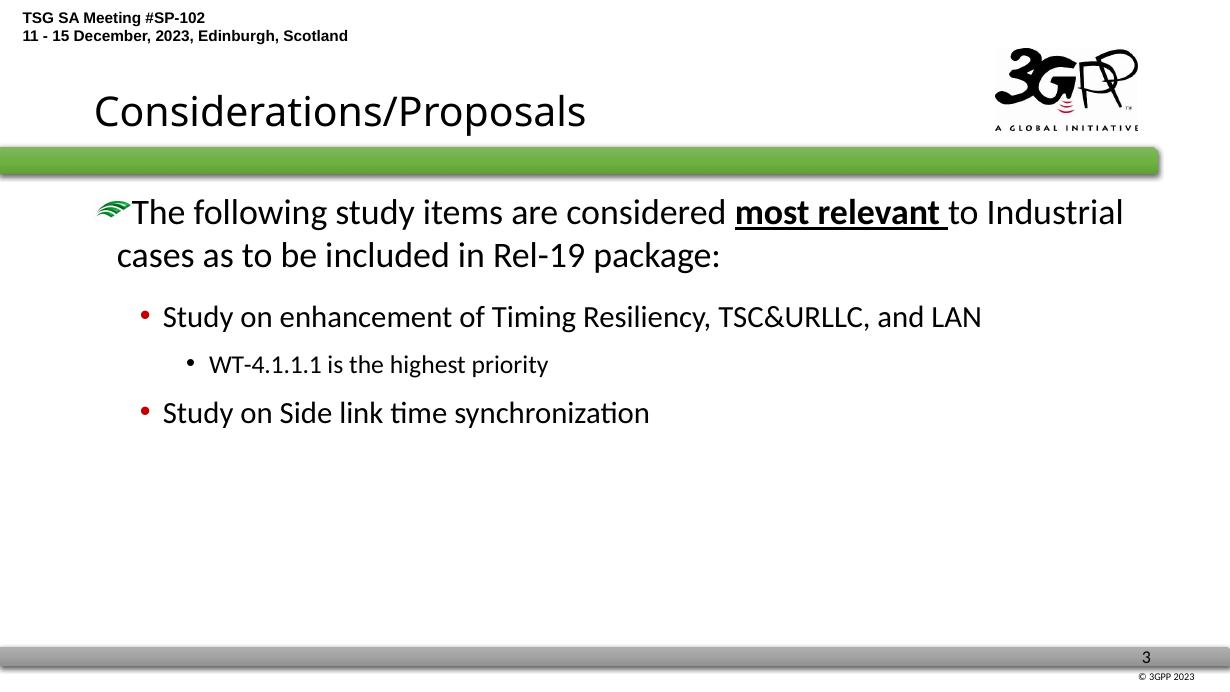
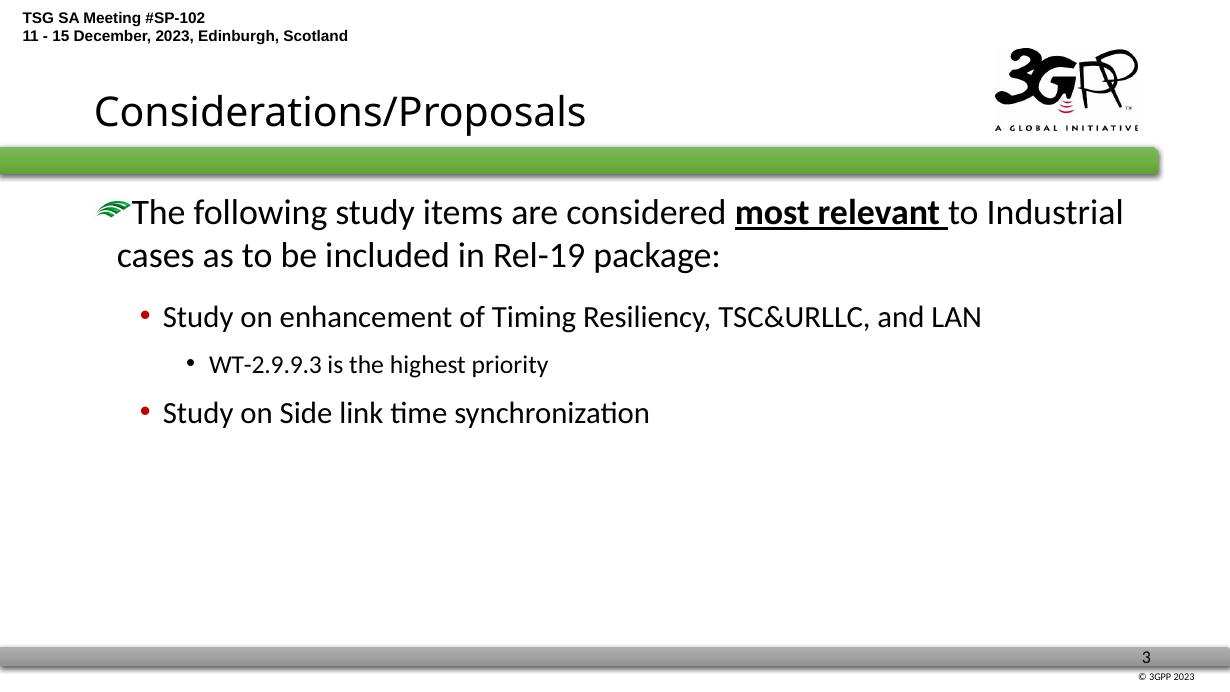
WT-4.1.1.1: WT-4.1.1.1 -> WT-2.9.9.3
